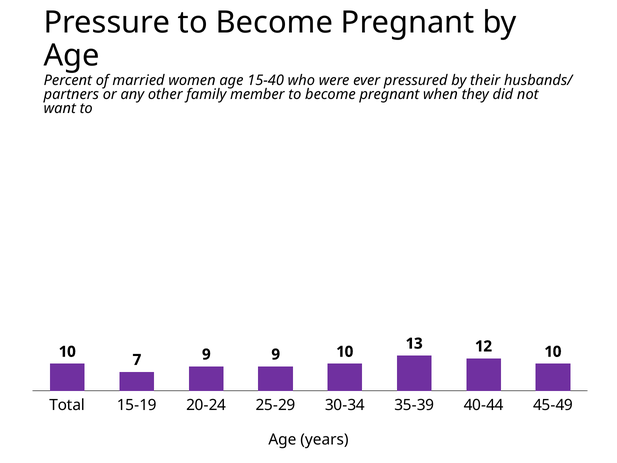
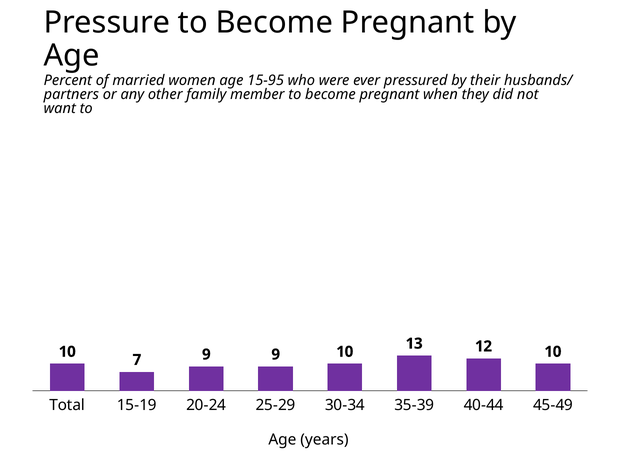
15-40: 15-40 -> 15-95
